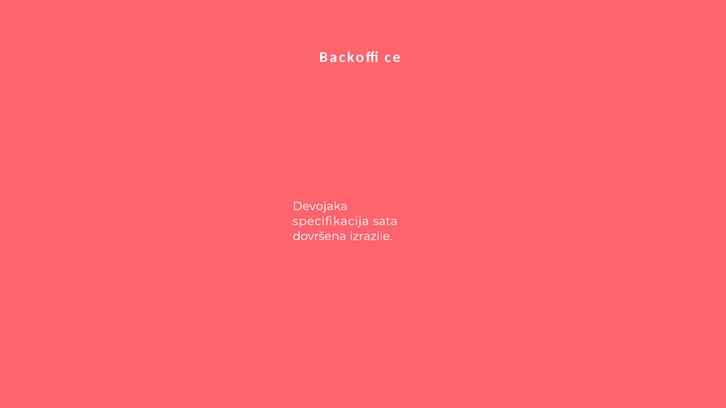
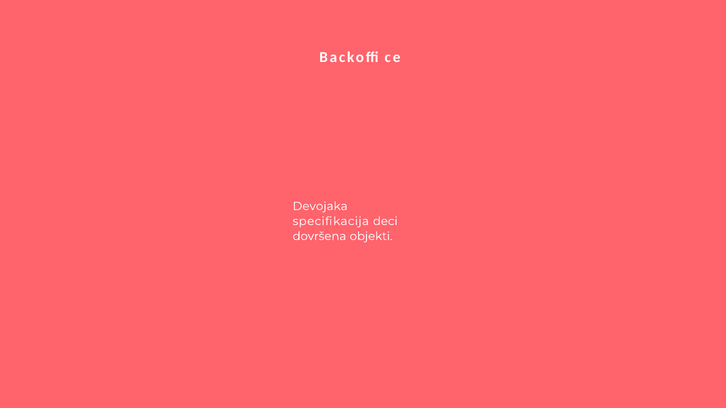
sata: sata -> deci
izrazile: izrazile -> objekti
